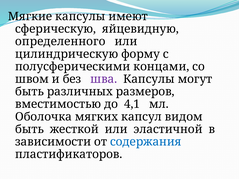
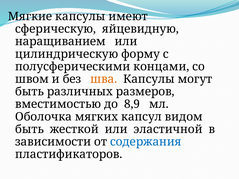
определенного: определенного -> наращиванием
шва colour: purple -> orange
4,1: 4,1 -> 8,9
